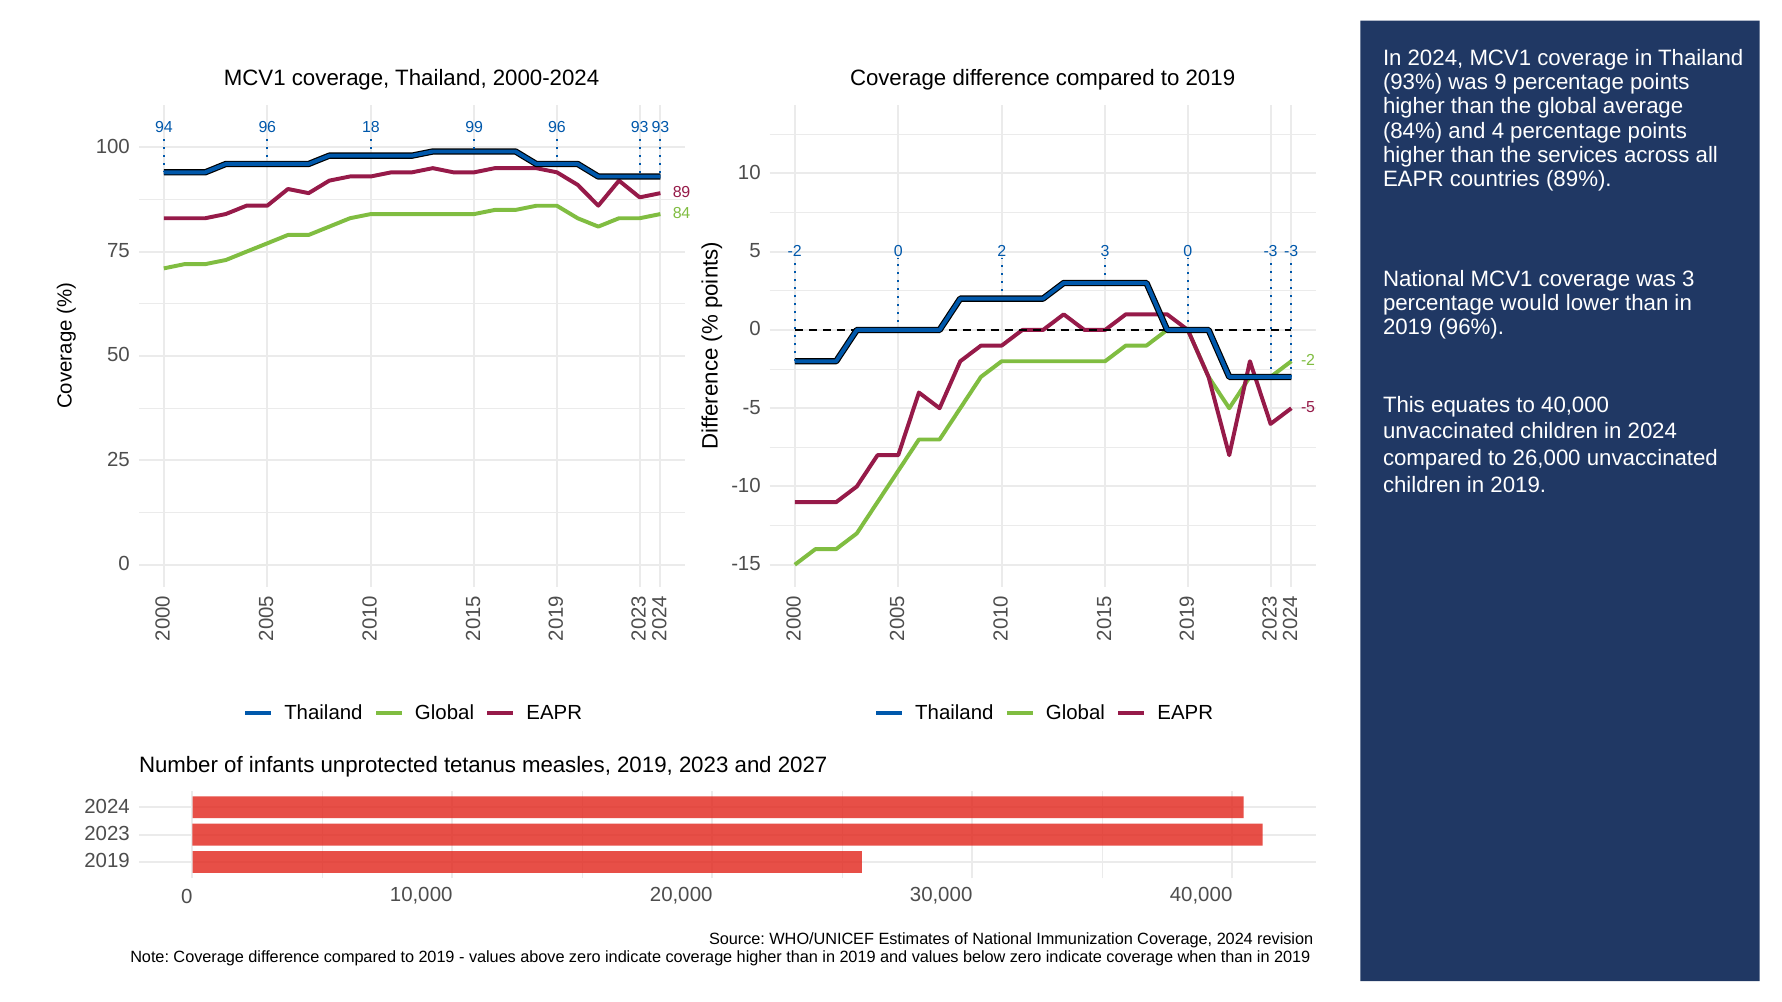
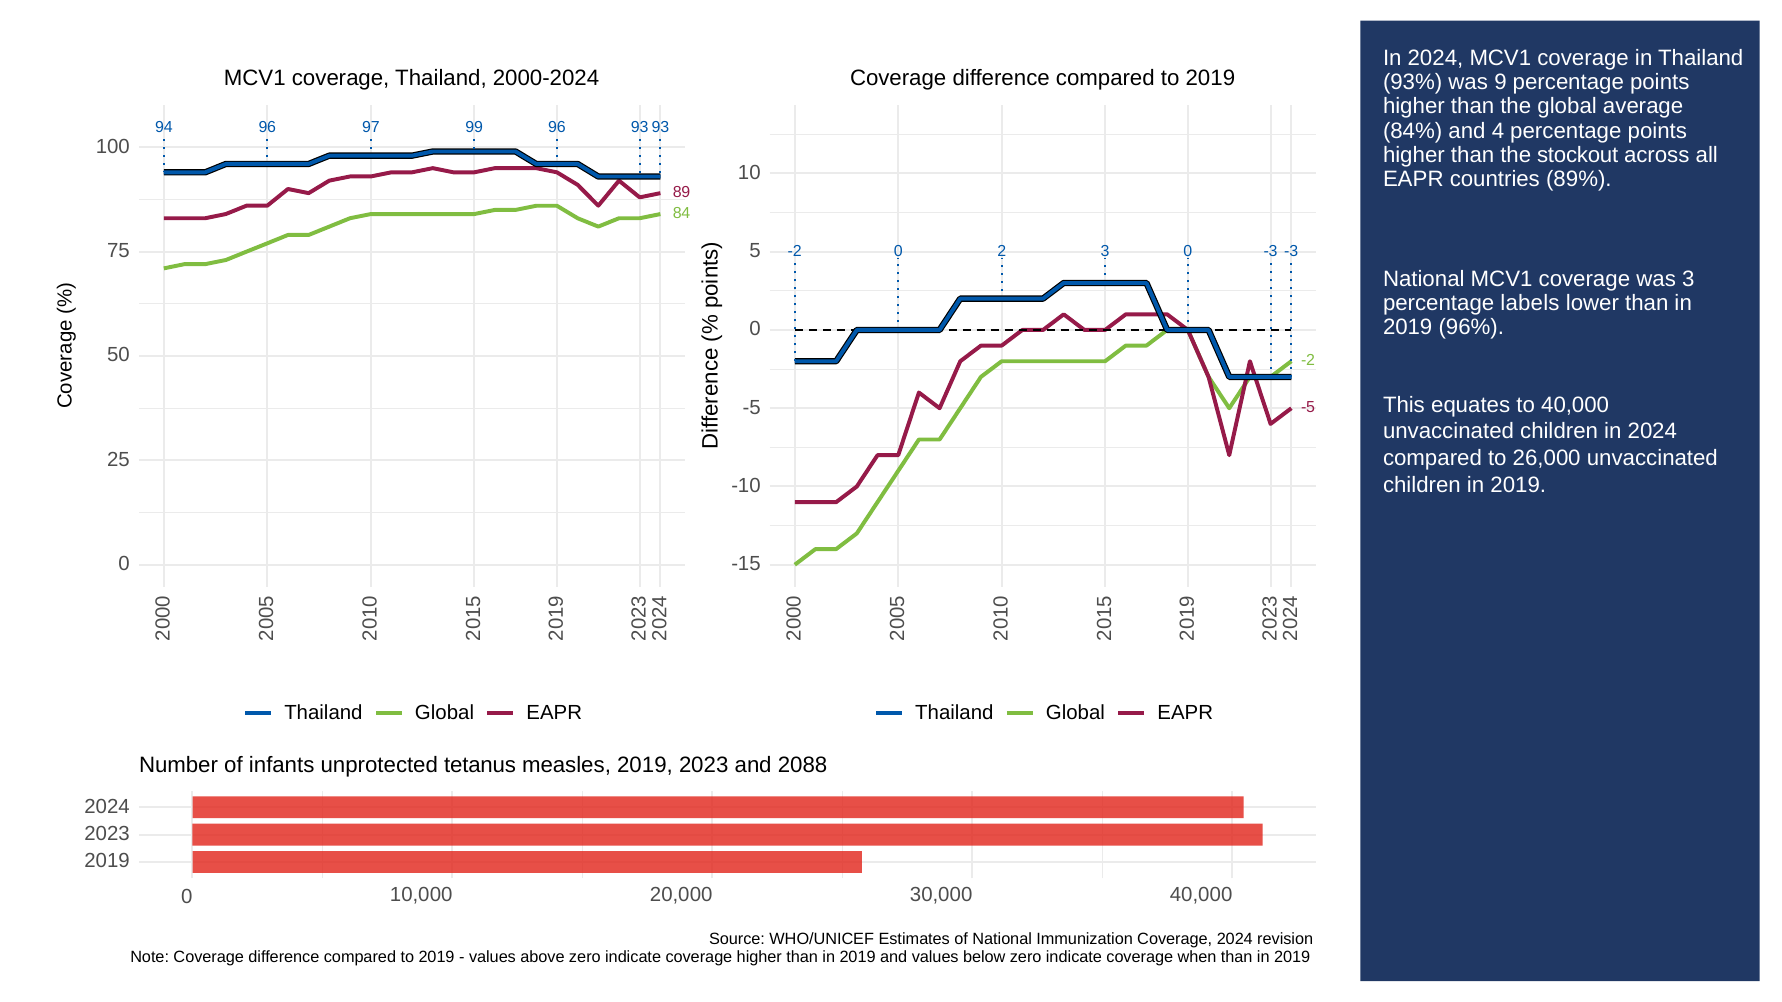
18: 18 -> 97
services: services -> stockout
would: would -> labels
2027: 2027 -> 2088
